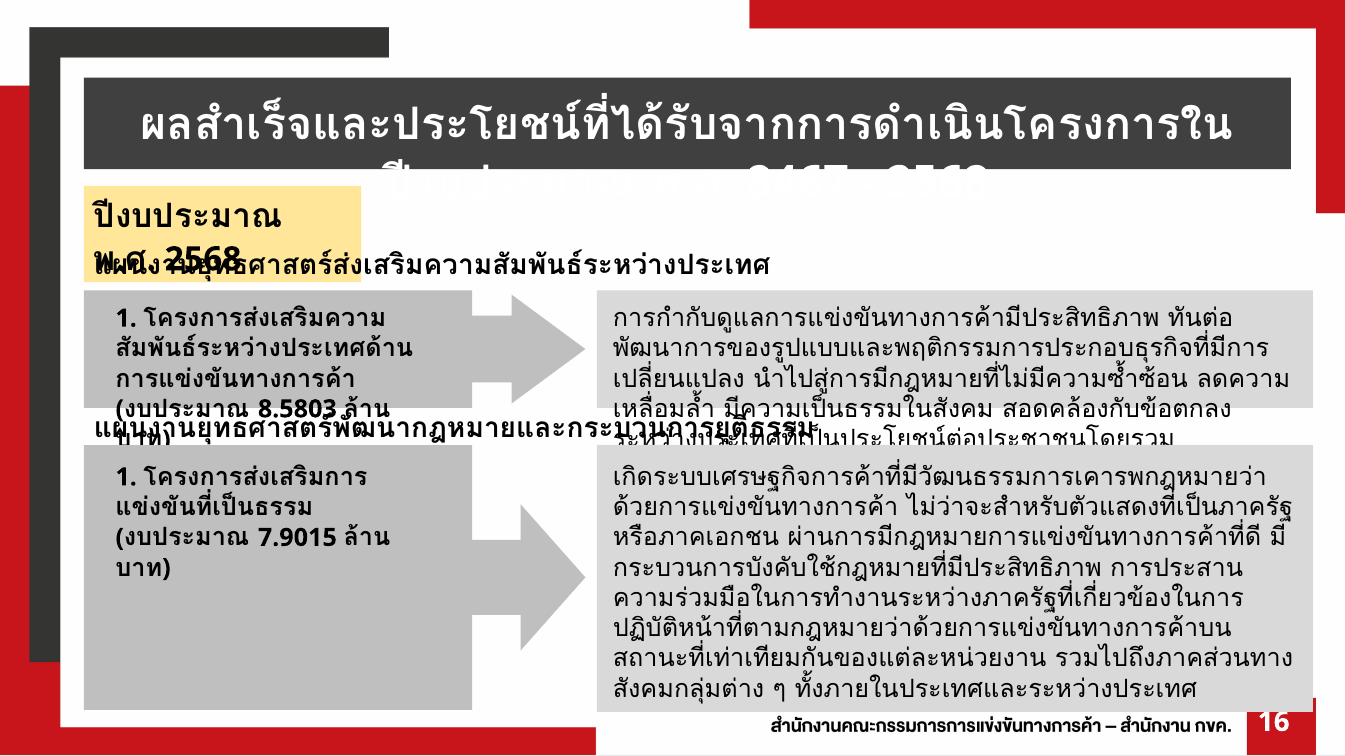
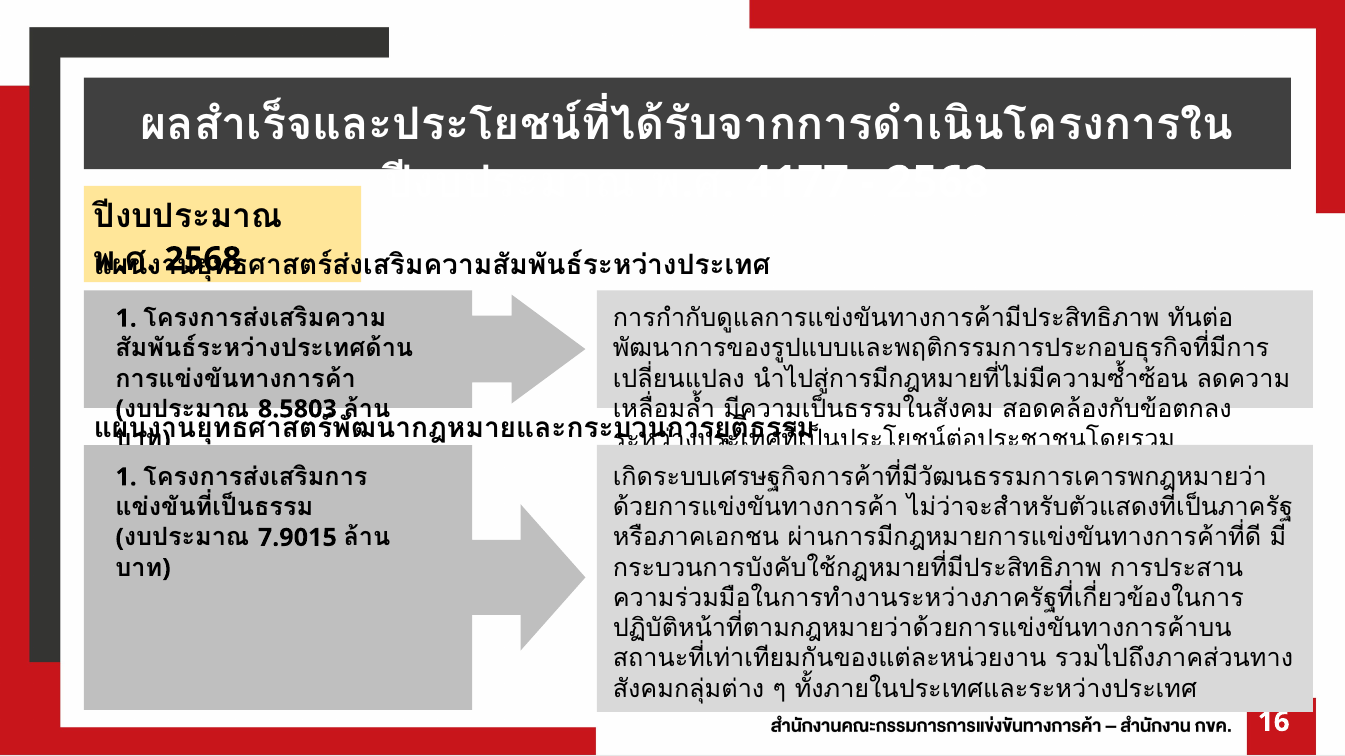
8467: 8467 -> 4177
